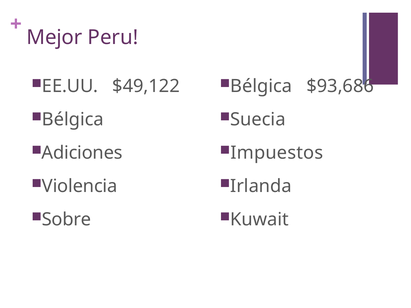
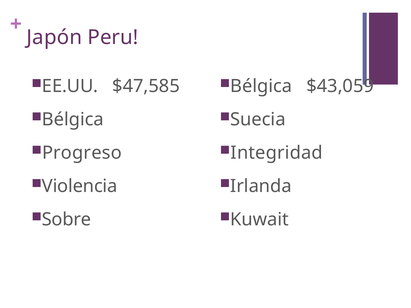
Mejor: Mejor -> Japón
$49,122: $49,122 -> $47,585
$93,686: $93,686 -> $43,059
Adiciones: Adiciones -> Progreso
Impuestos: Impuestos -> Integridad
